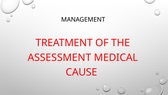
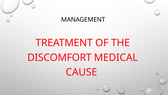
ASSESSMENT: ASSESSMENT -> DISCOMFORT
